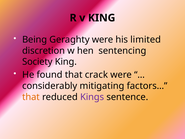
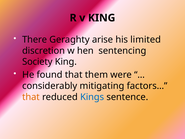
Being: Being -> There
Geraghty were: were -> arise
crack: crack -> them
Kings colour: purple -> blue
